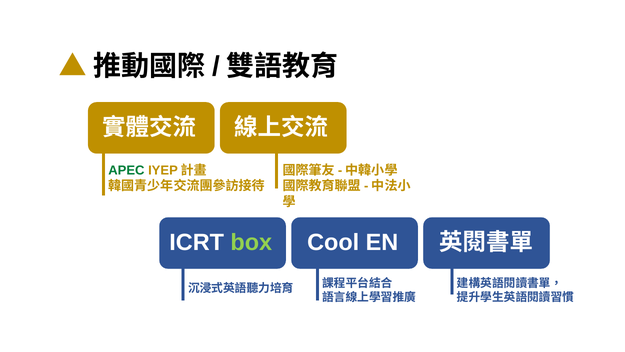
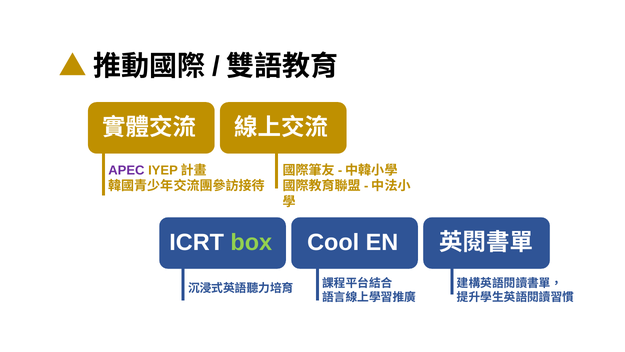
APEC colour: green -> purple
